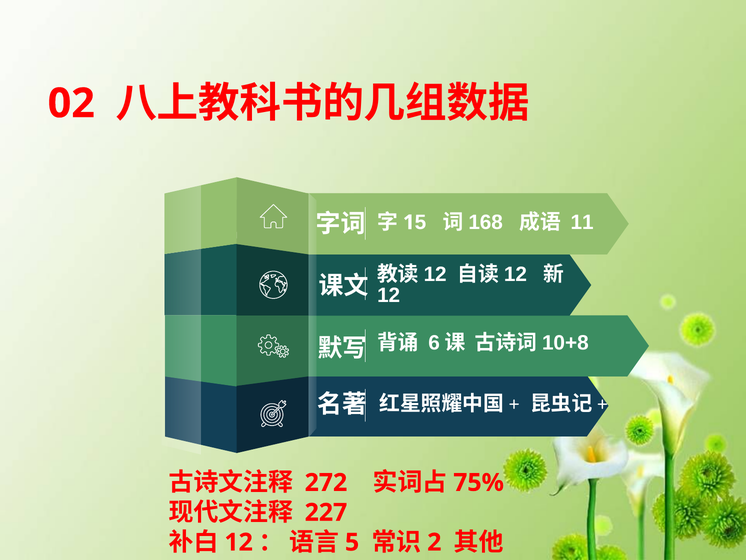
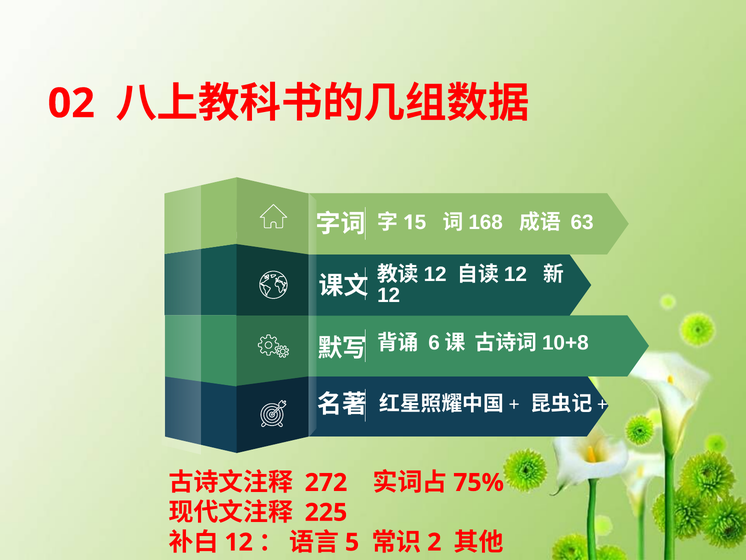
11: 11 -> 63
227: 227 -> 225
